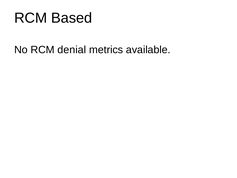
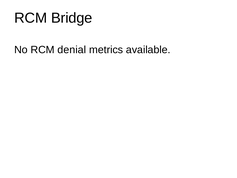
Based: Based -> Bridge
